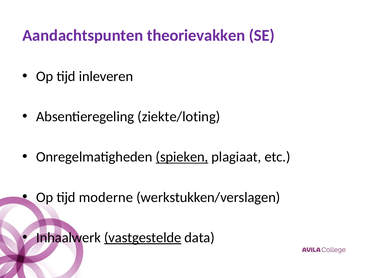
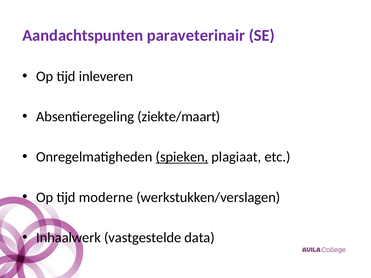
theorievakken: theorievakken -> paraveterinair
ziekte/loting: ziekte/loting -> ziekte/maart
vastgestelde underline: present -> none
